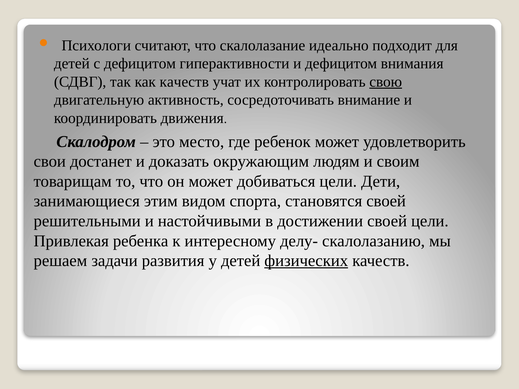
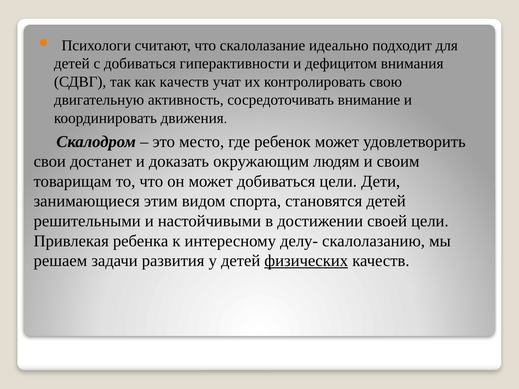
с дефицитом: дефицитом -> добиваться
свою underline: present -> none
становятся своей: своей -> детей
